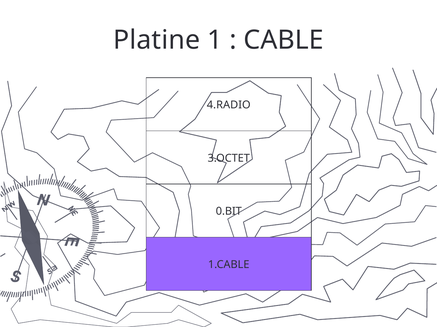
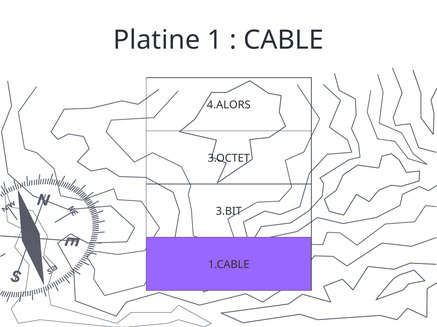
4.RADIO: 4.RADIO -> 4.ALORS
0.BIT: 0.BIT -> 3.BIT
